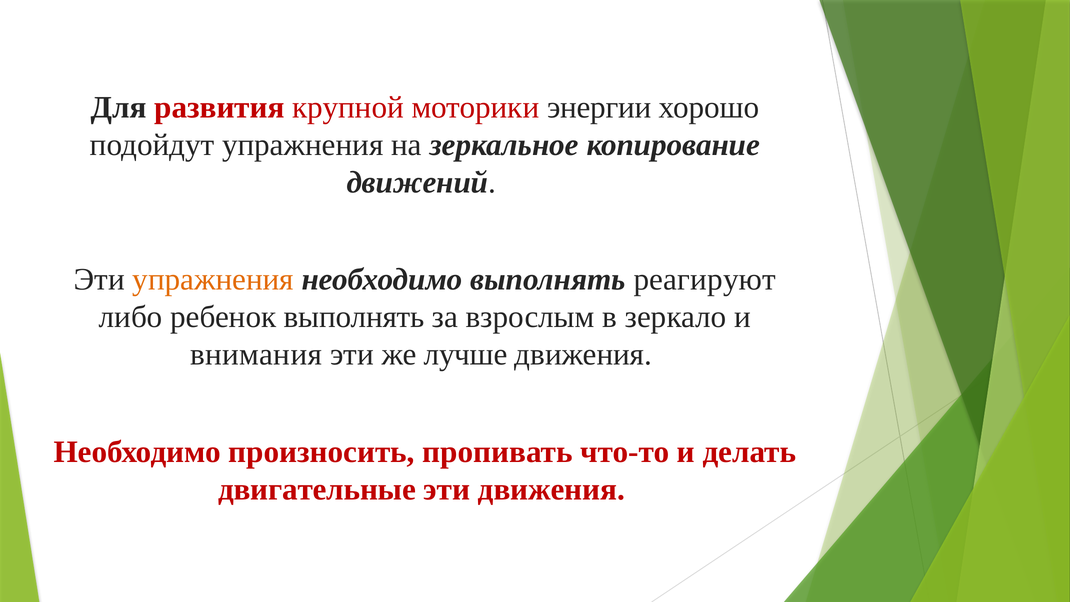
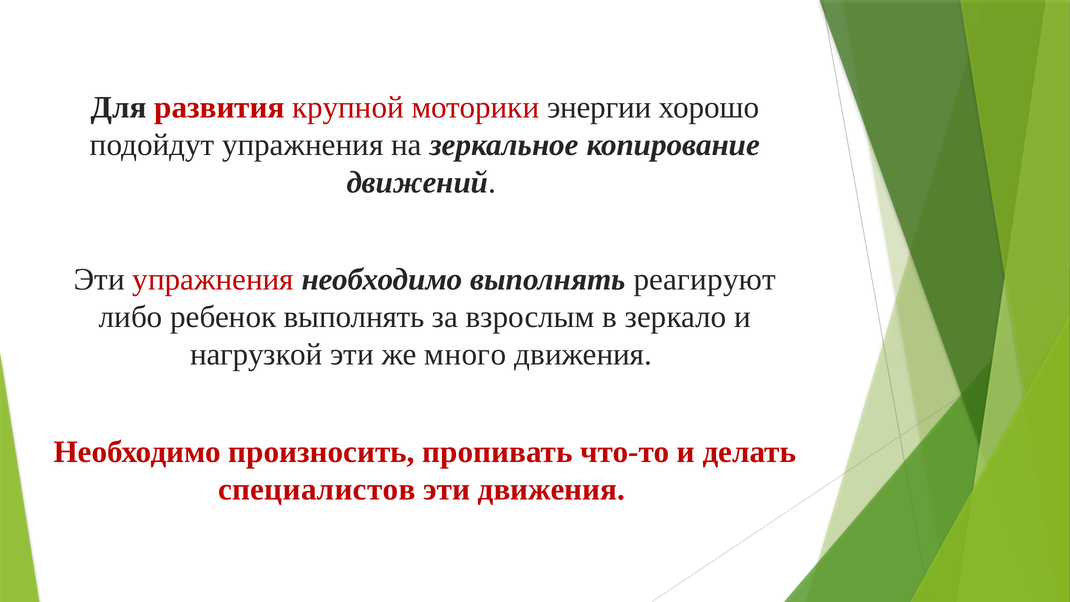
упражнения at (213, 279) colour: orange -> red
внимания: внимания -> нагрузкой
лучше: лучше -> много
двигательные: двигательные -> специалистов
